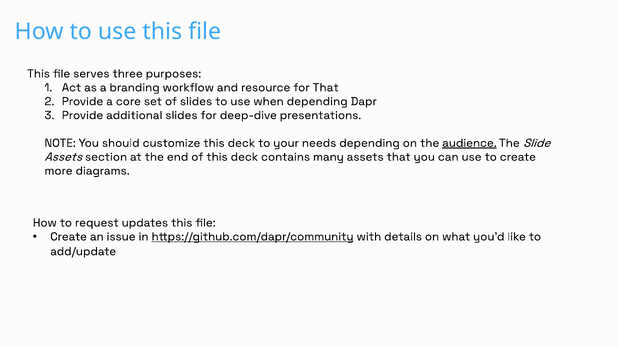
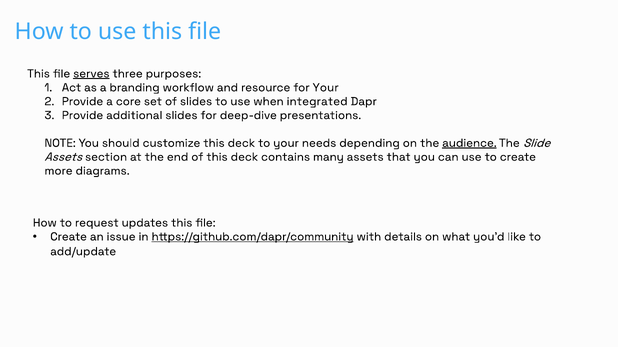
serves underline: none -> present
for That: That -> Your
when depending: depending -> integrated
